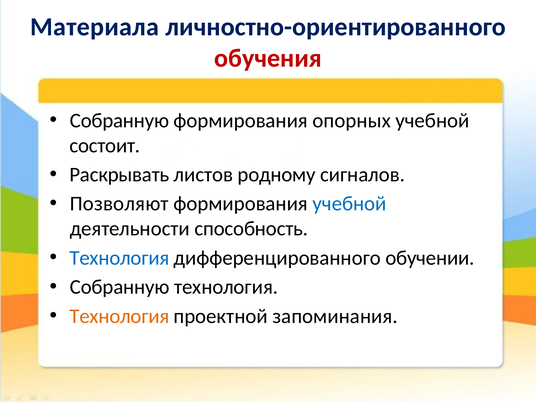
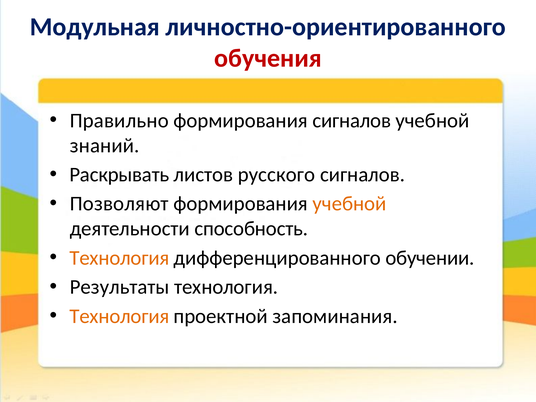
Материала: Материала -> Модульная
Собранную at (119, 121): Собранную -> Правильно
формирования опорных: опорных -> сигналов
состоит: состоит -> знаний
родному: родному -> русского
учебной at (350, 204) colour: blue -> orange
Технология at (119, 258) colour: blue -> orange
Собранную at (120, 287): Собранную -> Результаты
